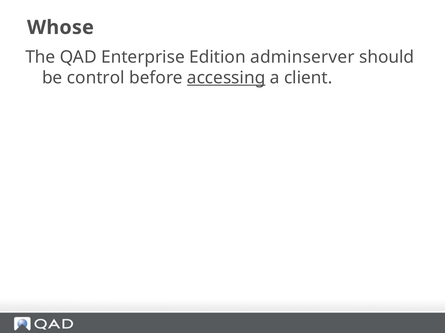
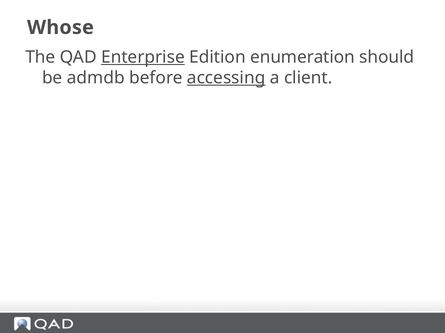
Enterprise underline: none -> present
adminserver: adminserver -> enumeration
control: control -> admdb
